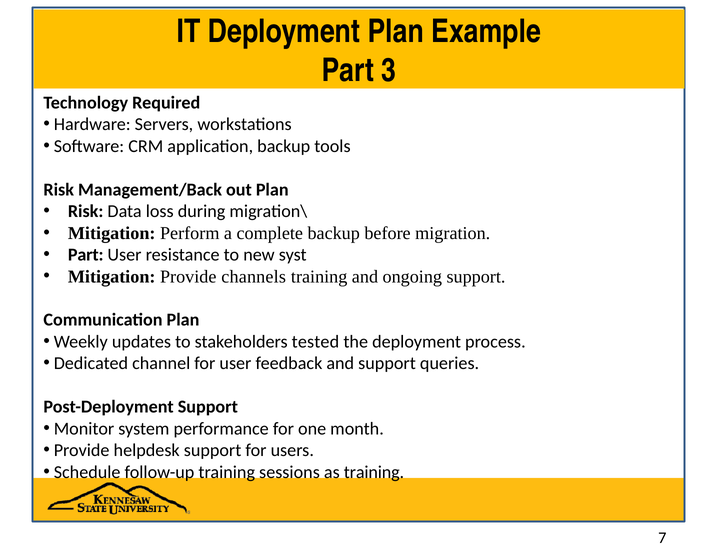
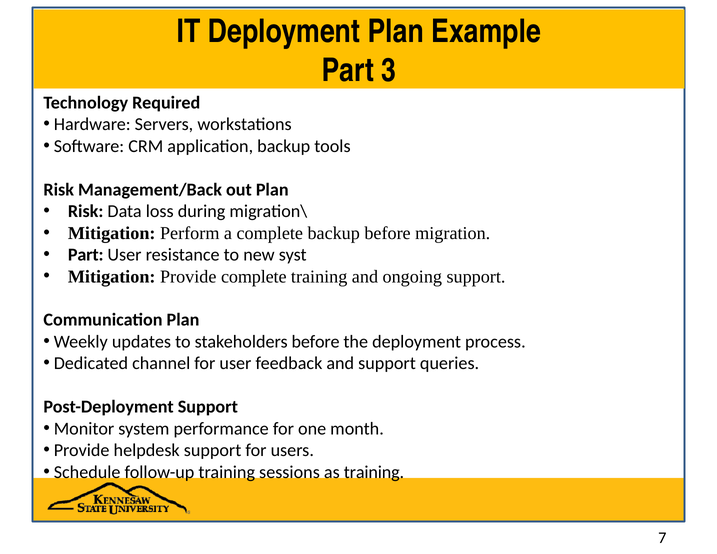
Provide channels: channels -> complete
stakeholders tested: tested -> before
